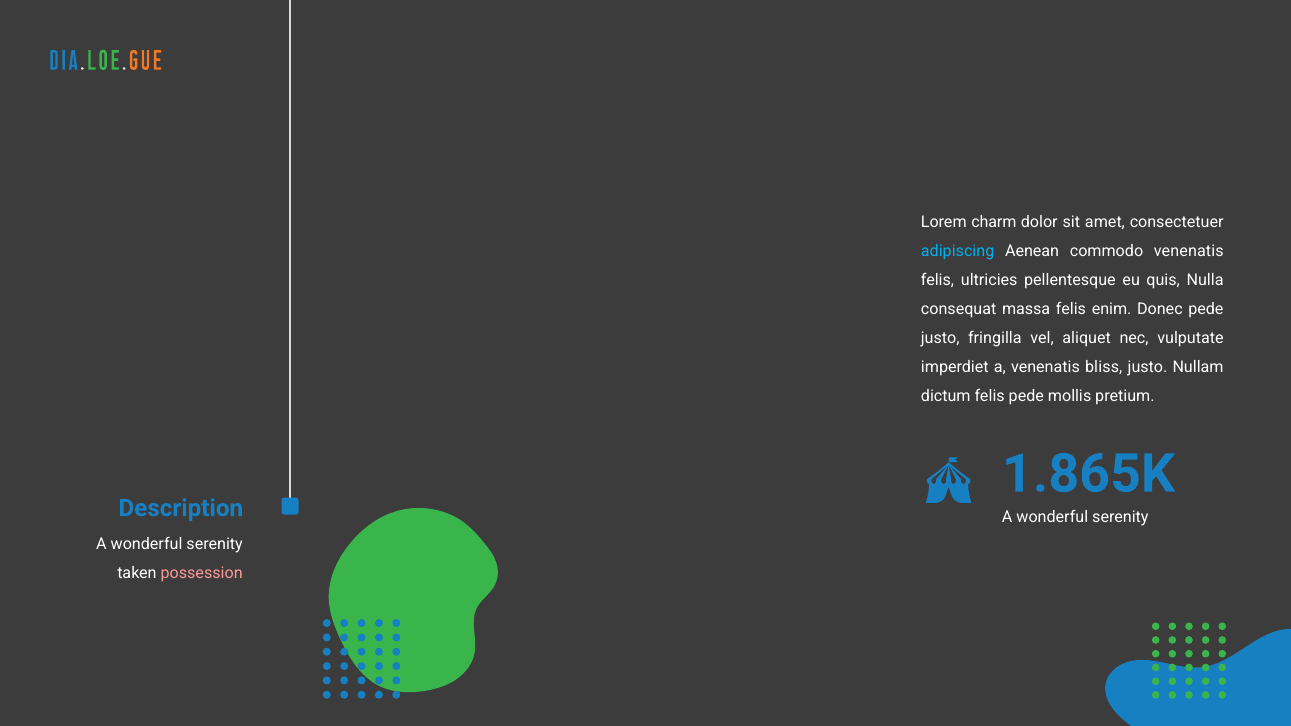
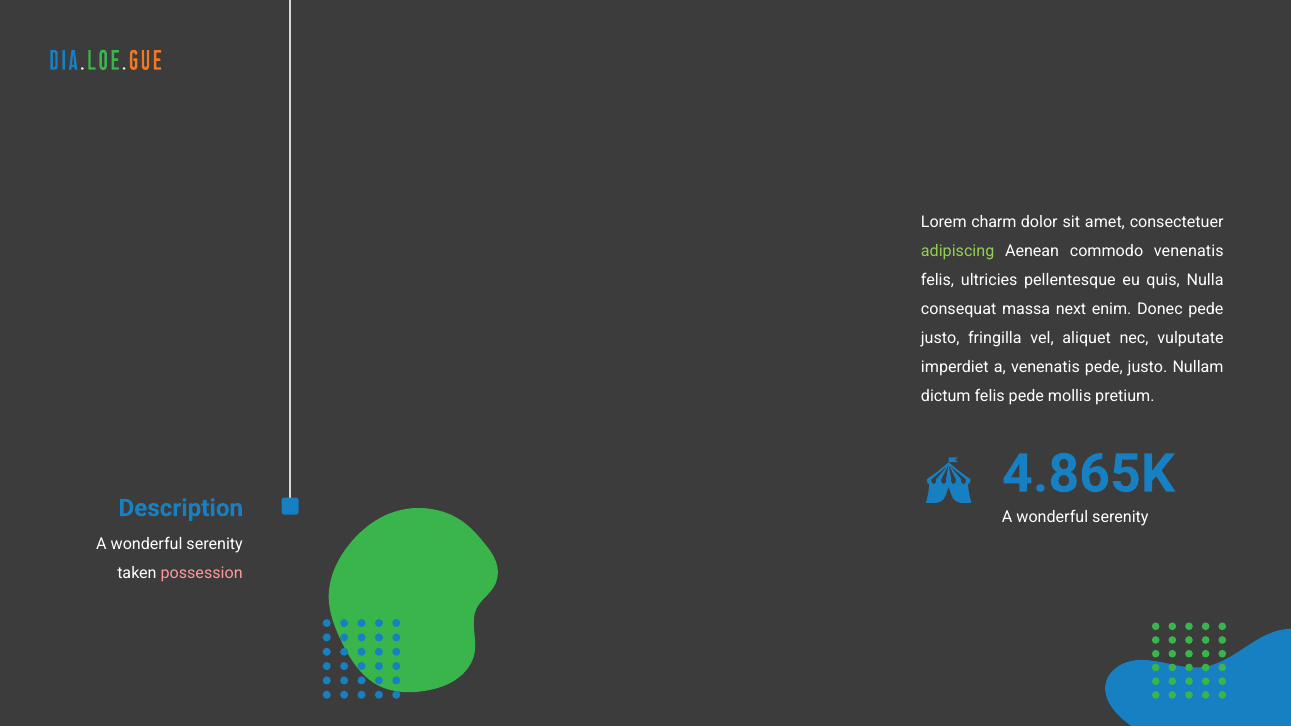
adipiscing colour: light blue -> light green
massa felis: felis -> next
venenatis bliss: bliss -> pede
1.865K: 1.865K -> 4.865K
